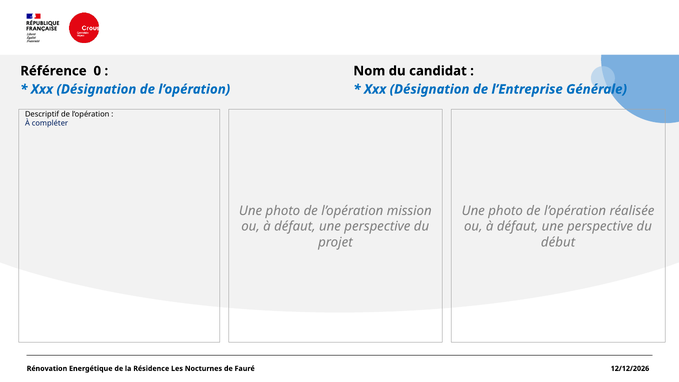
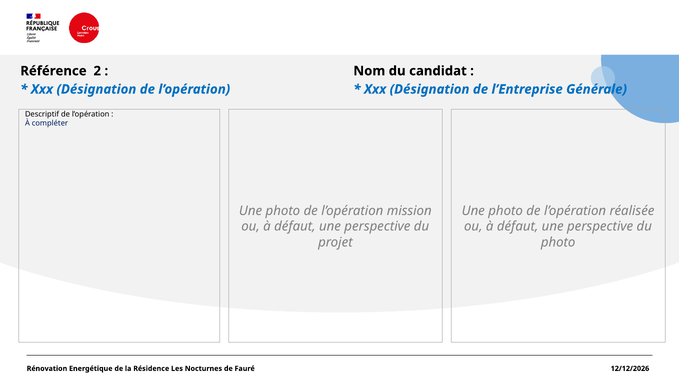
0: 0 -> 2
début at (558, 242): début -> photo
